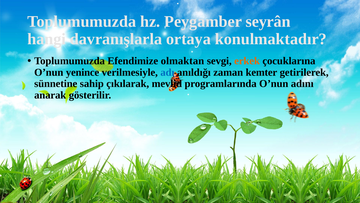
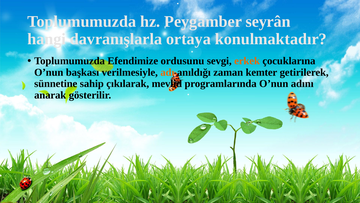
olmaktan: olmaktan -> ordusunu
yenince: yenince -> başkası
adı colour: blue -> orange
